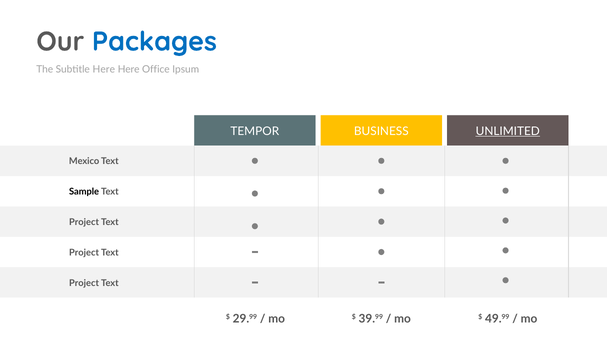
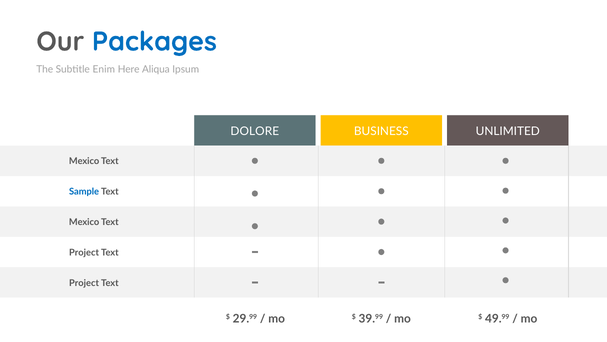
Subtitle Here: Here -> Enim
Office: Office -> Aliqua
TEMPOR: TEMPOR -> DOLORE
UNLIMITED underline: present -> none
Sample colour: black -> blue
Project at (84, 222): Project -> Mexico
